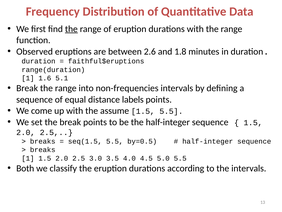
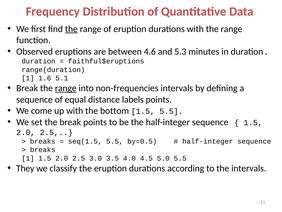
2.6: 2.6 -> 4.6
1.8: 1.8 -> 5.3
range at (66, 88) underline: none -> present
assume: assume -> bottom
Both: Both -> They
